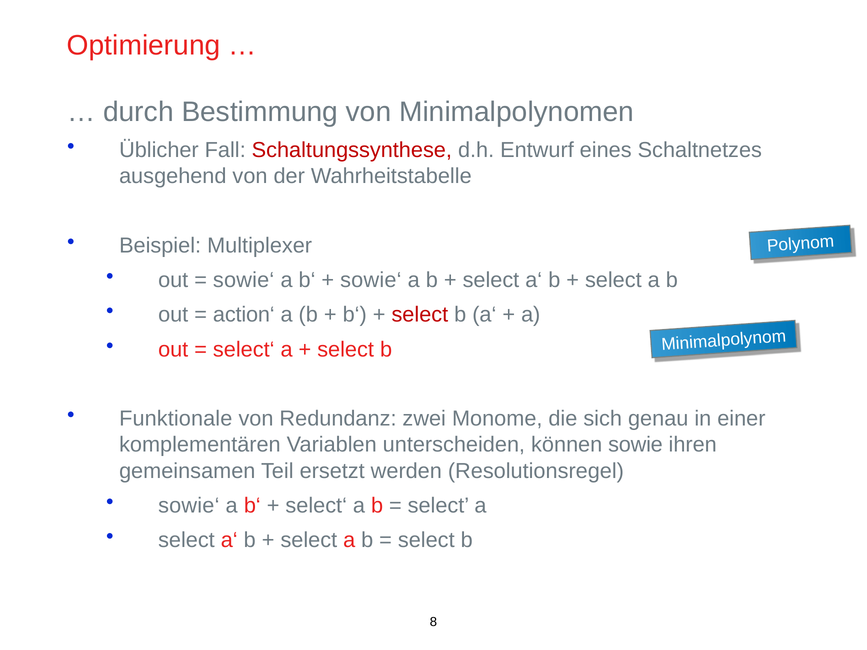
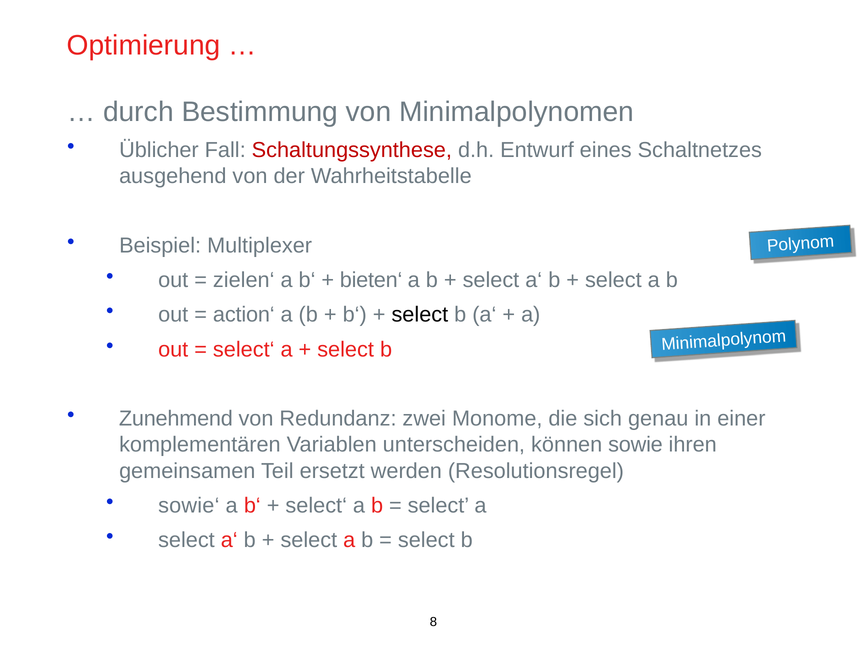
sowie‘ at (244, 280): sowie‘ -> zielen‘
sowie‘ at (371, 280): sowie‘ -> bieten‘
select at (420, 315) colour: red -> black
Funktionale: Funktionale -> Zunehmend
